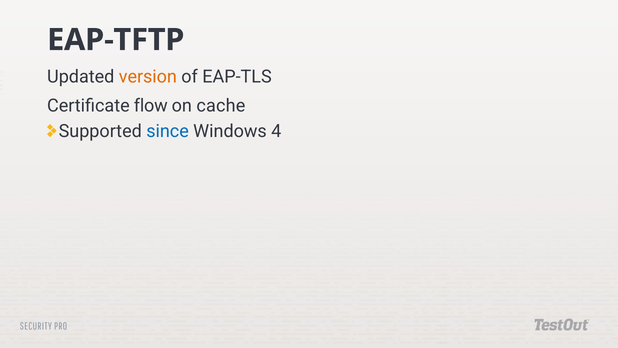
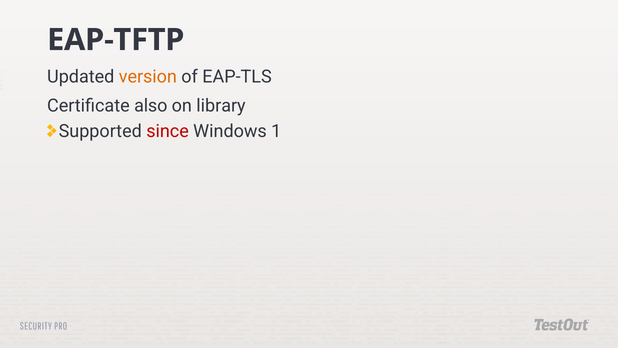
flow: flow -> also
cache: cache -> library
since colour: blue -> red
4: 4 -> 1
